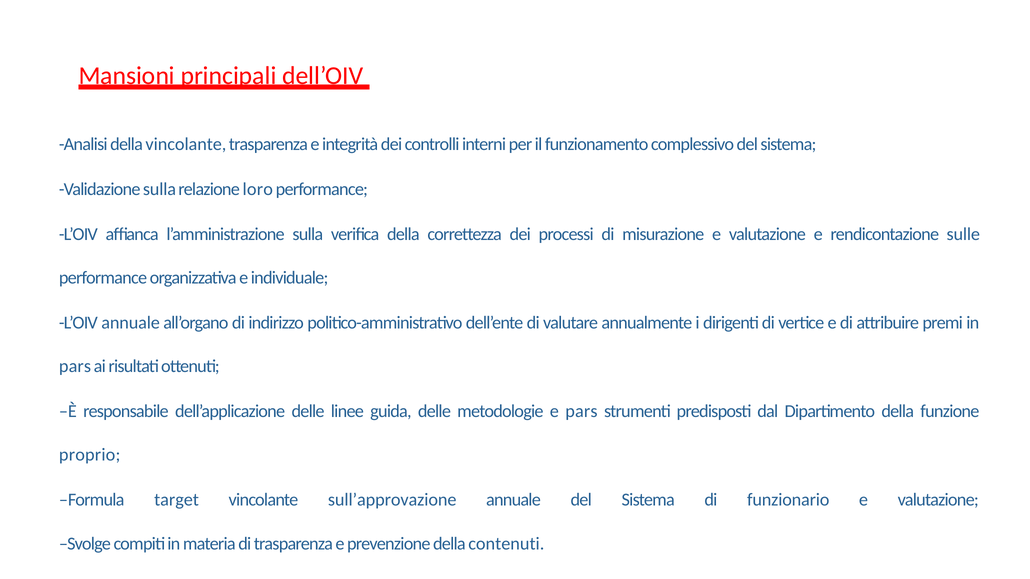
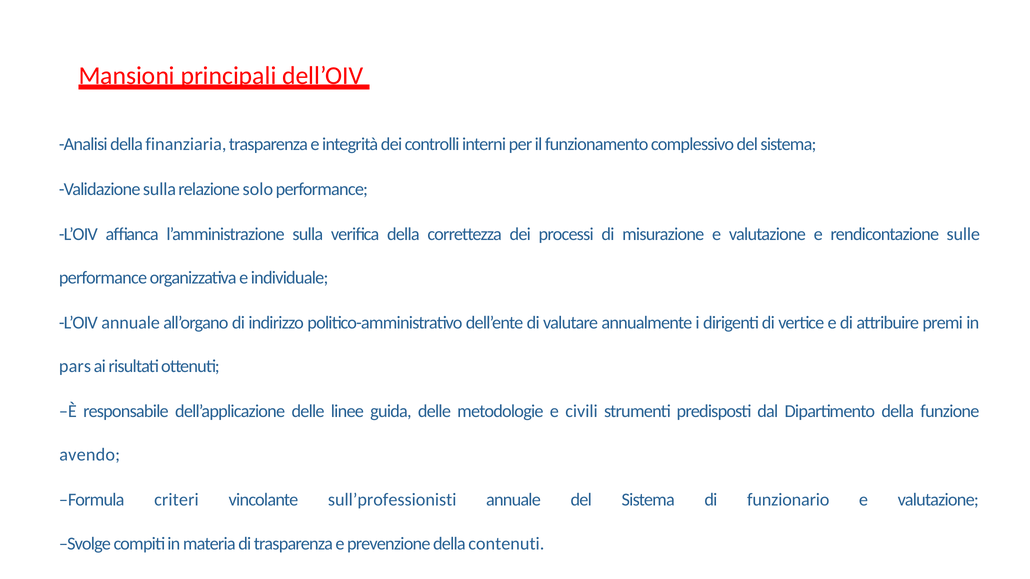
della vincolante: vincolante -> finanziaria
loro: loro -> solo
e pars: pars -> civili
proprio: proprio -> avendo
target: target -> criteri
sull’approvazione: sull’approvazione -> sull’professionisti
